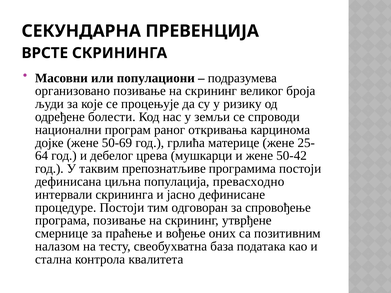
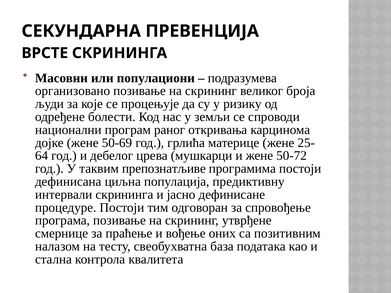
50-42: 50-42 -> 50-72
превасходно: превасходно -> предиктивну
